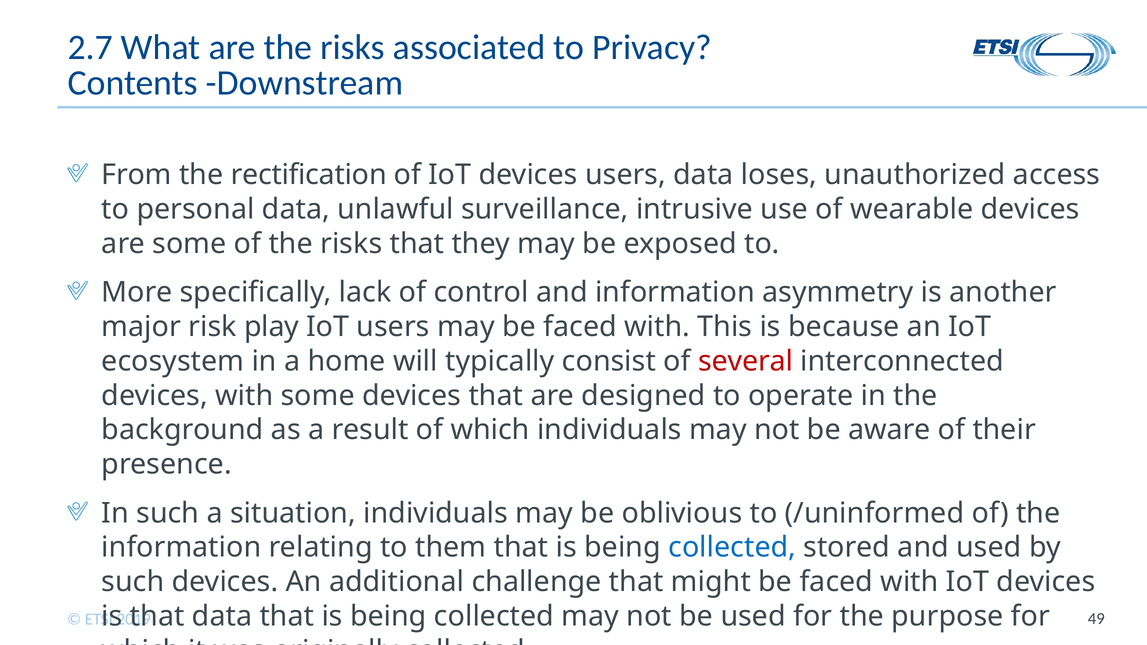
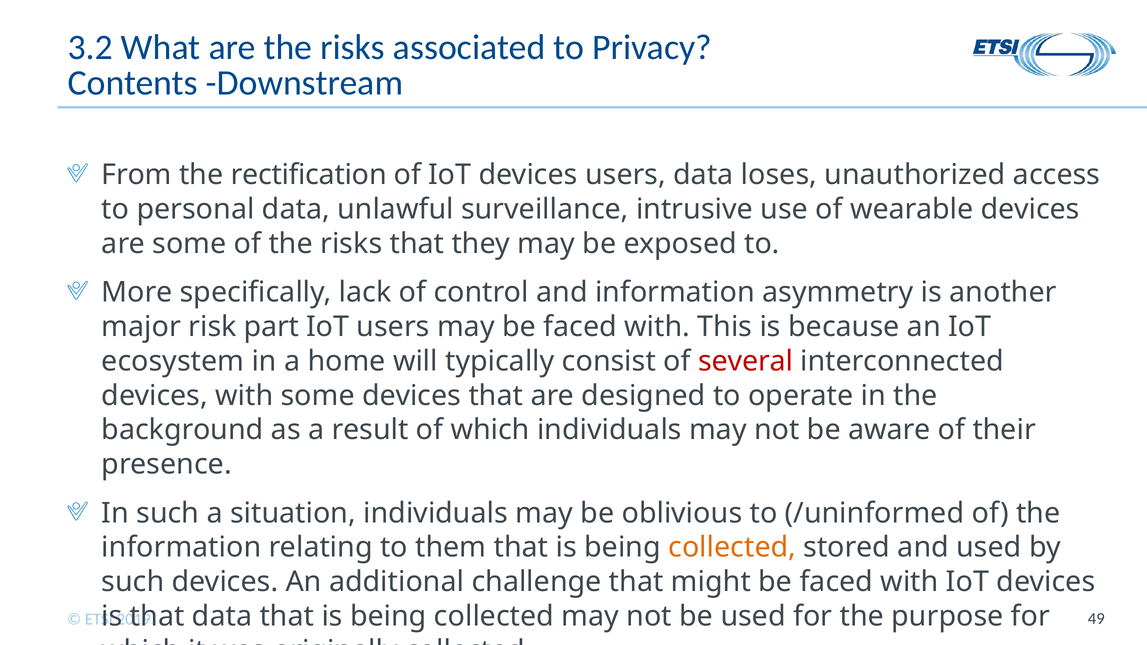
2.7: 2.7 -> 3.2
play: play -> part
collected at (732, 548) colour: blue -> orange
